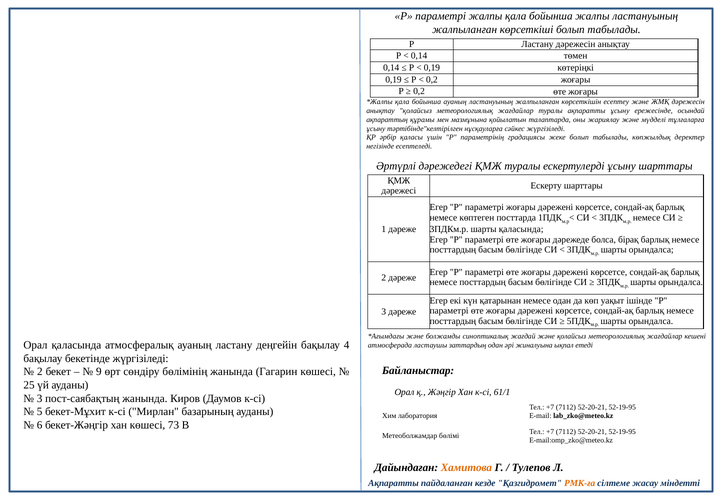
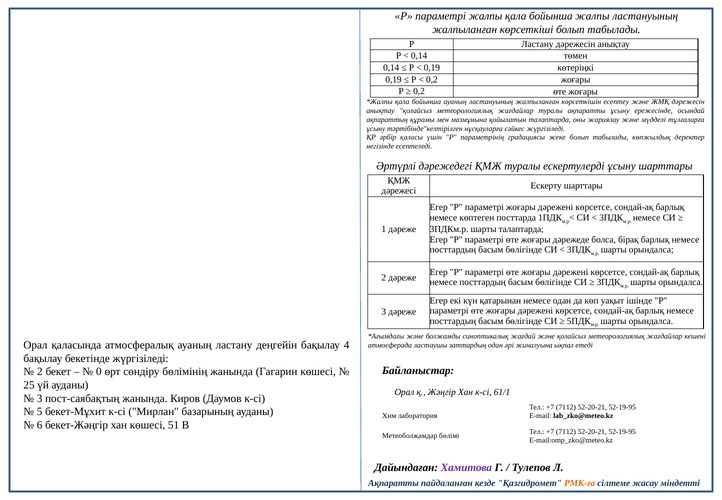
шарты қаласында: қаласында -> талаптарда
9: 9 -> 0
73: 73 -> 51
Хамитова colour: orange -> purple
